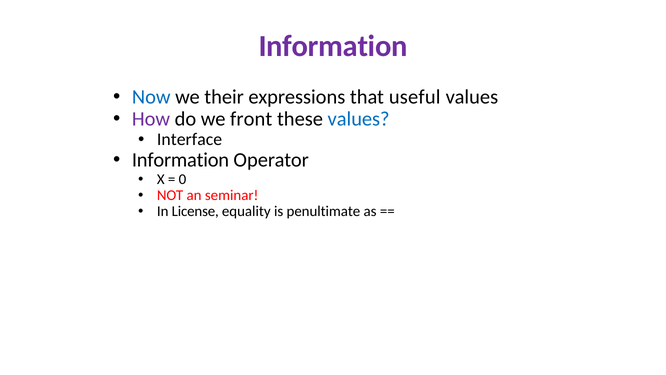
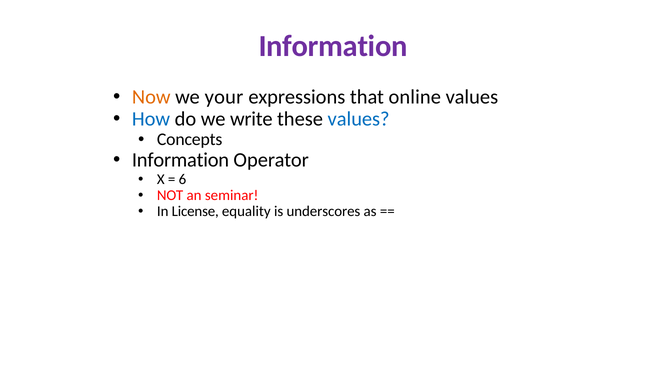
Now colour: blue -> orange
their: their -> your
useful: useful -> online
How colour: purple -> blue
front: front -> write
Interface: Interface -> Concepts
0: 0 -> 6
penultimate: penultimate -> underscores
